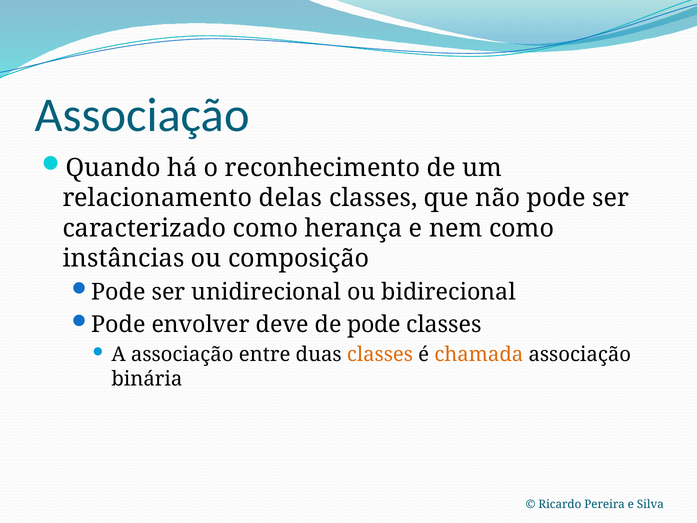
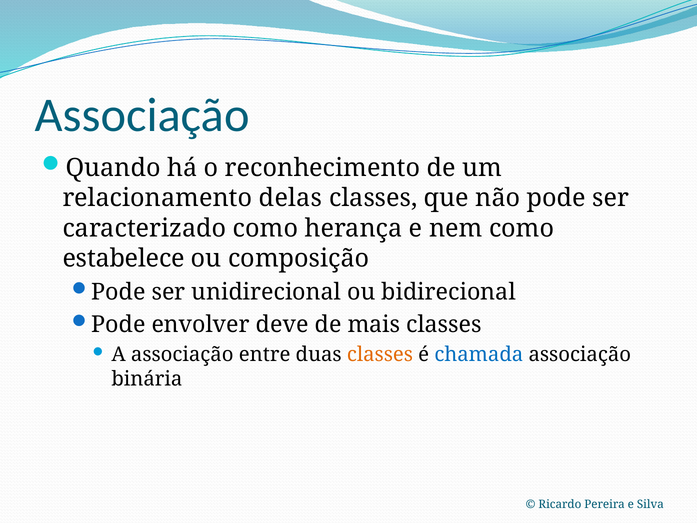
instâncias: instâncias -> estabelece
de pode: pode -> mais
chamada colour: orange -> blue
